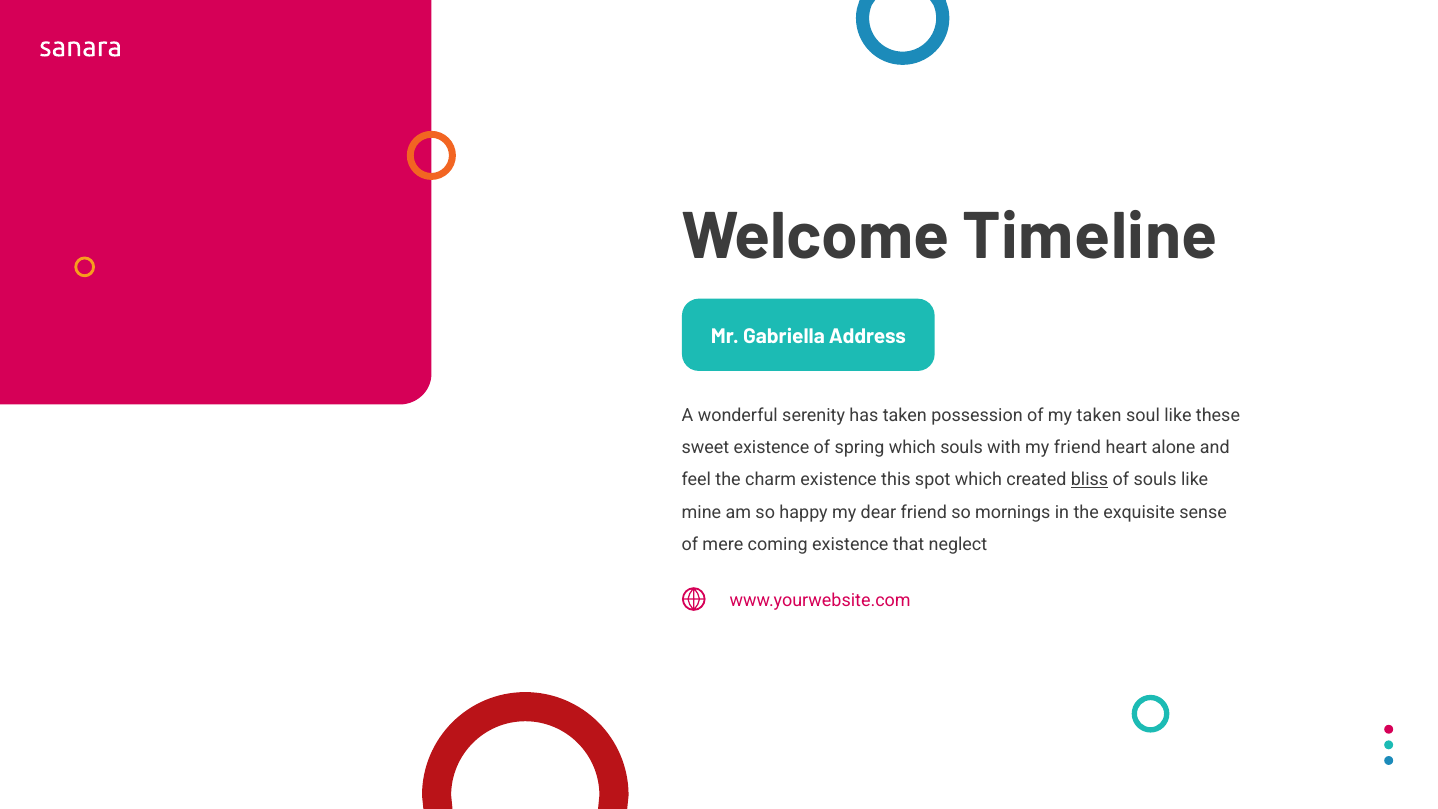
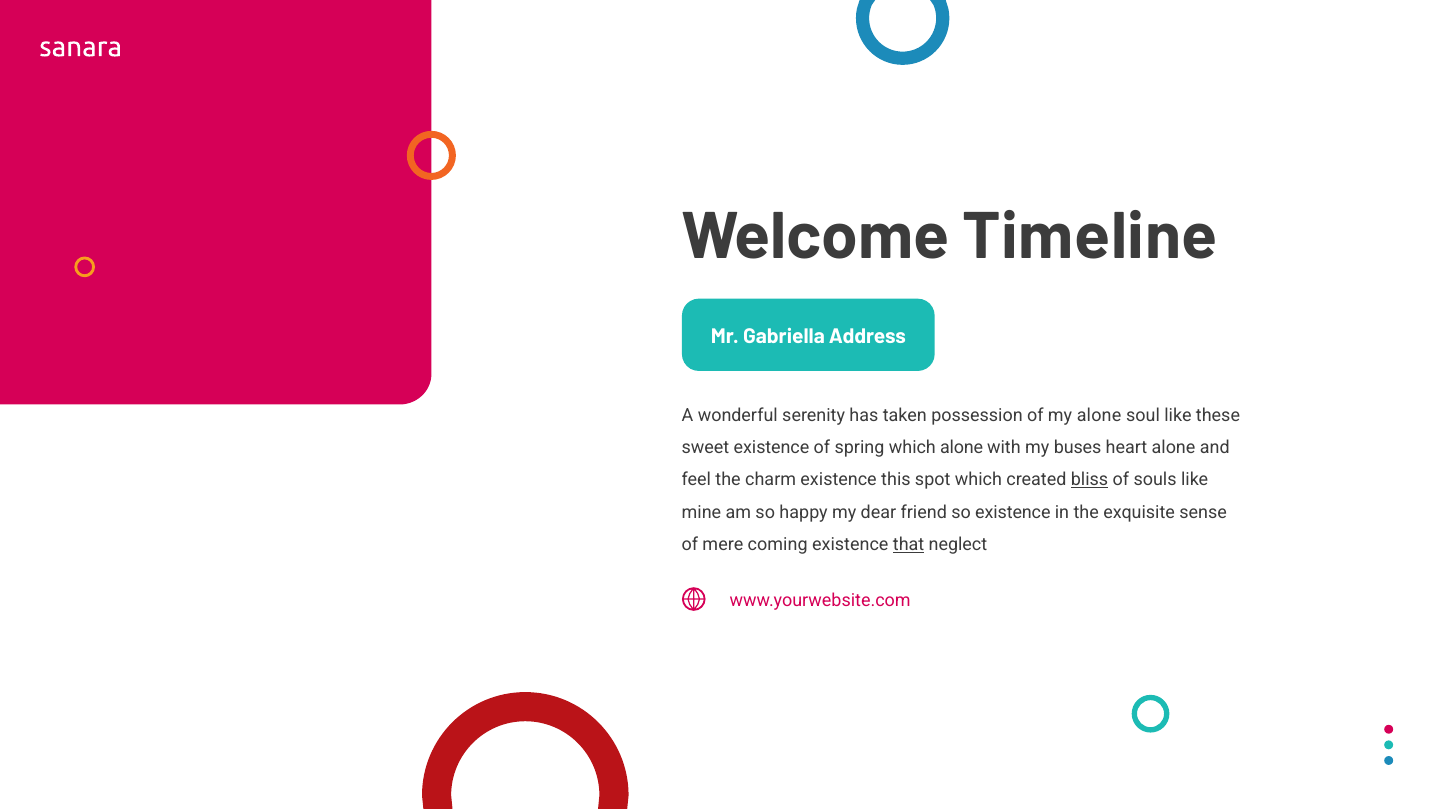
my taken: taken -> alone
which souls: souls -> alone
my friend: friend -> buses
so mornings: mornings -> existence
that underline: none -> present
